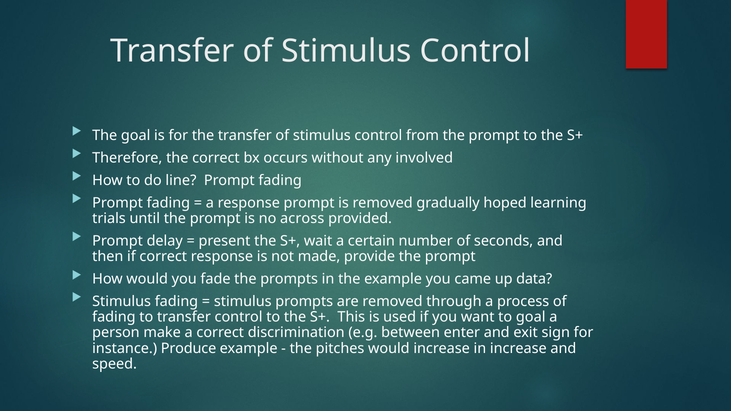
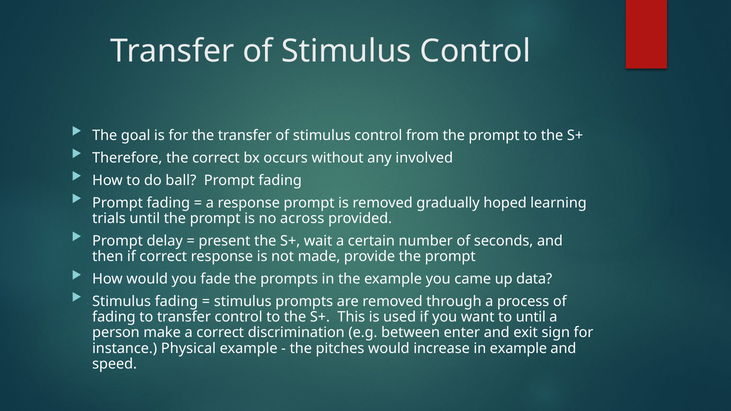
line: line -> ball
to goal: goal -> until
Produce: Produce -> Physical
in increase: increase -> example
